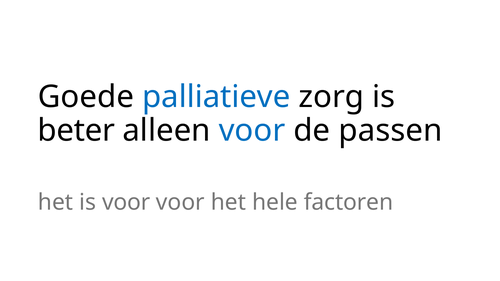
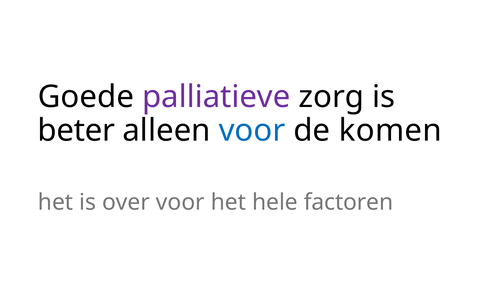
palliatieve colour: blue -> purple
passen: passen -> komen
is voor: voor -> over
